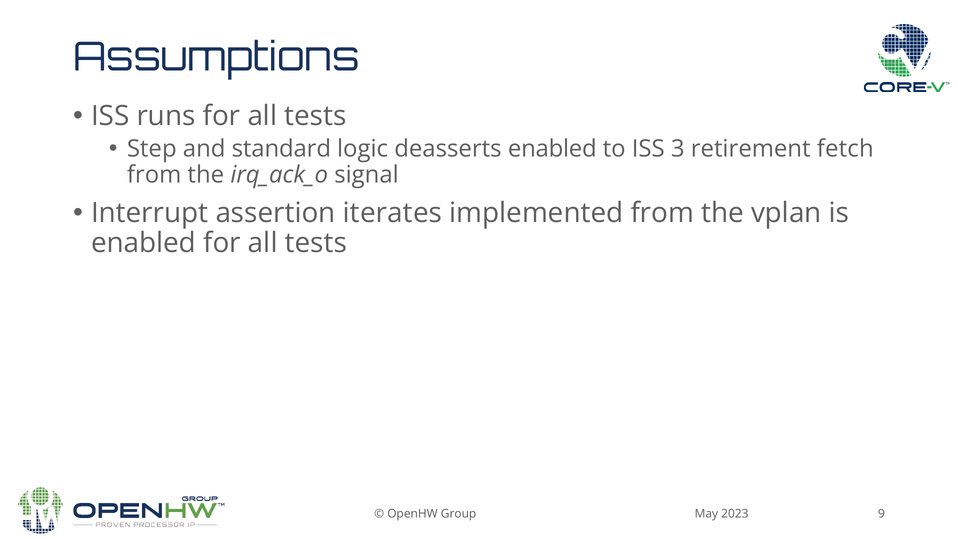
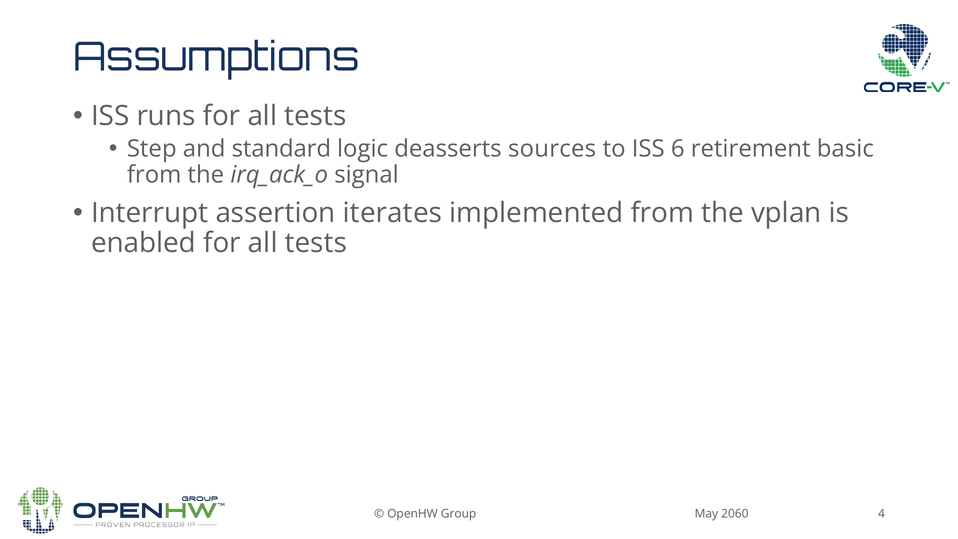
deasserts enabled: enabled -> sources
3: 3 -> 6
fetch: fetch -> basic
9: 9 -> 4
2023: 2023 -> 2060
